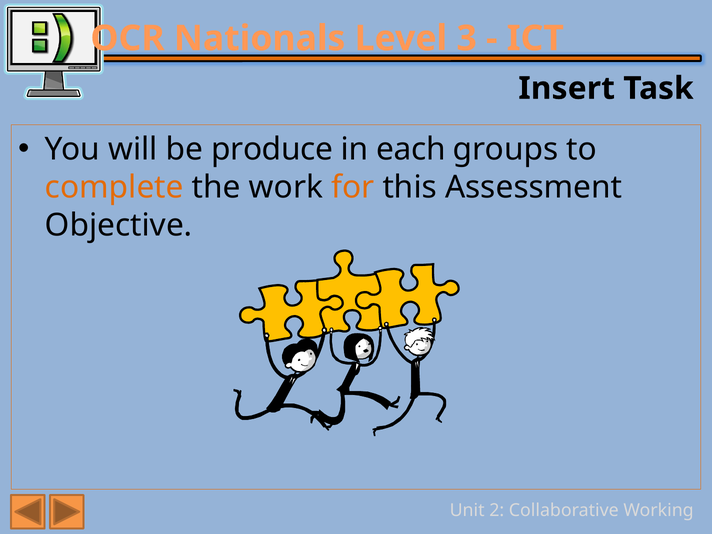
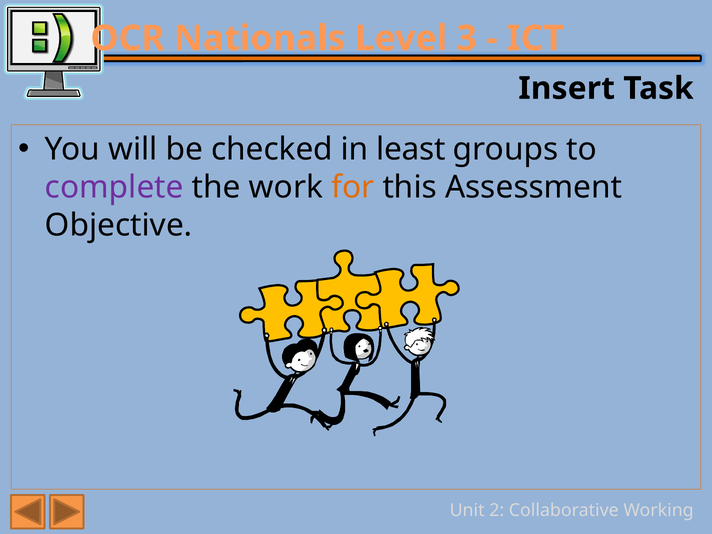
produce: produce -> checked
each: each -> least
complete colour: orange -> purple
